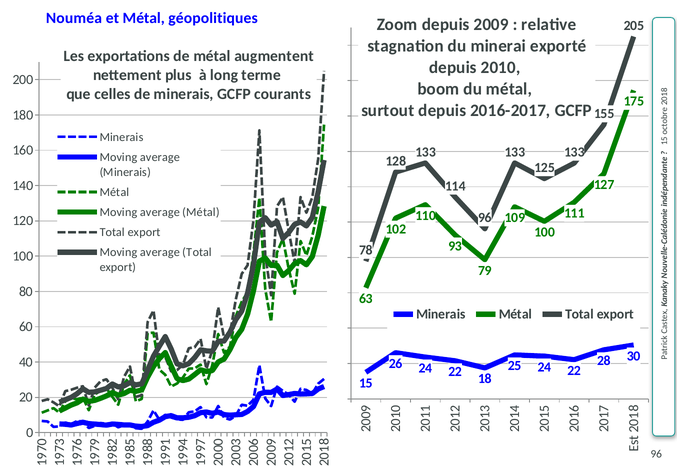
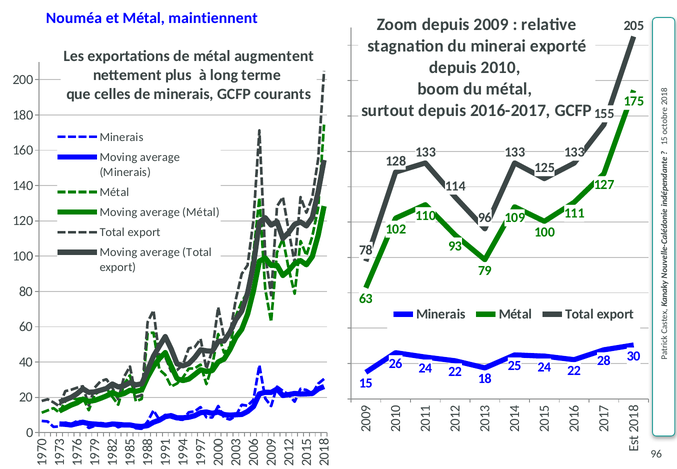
géopolitiques: géopolitiques -> maintiennent
